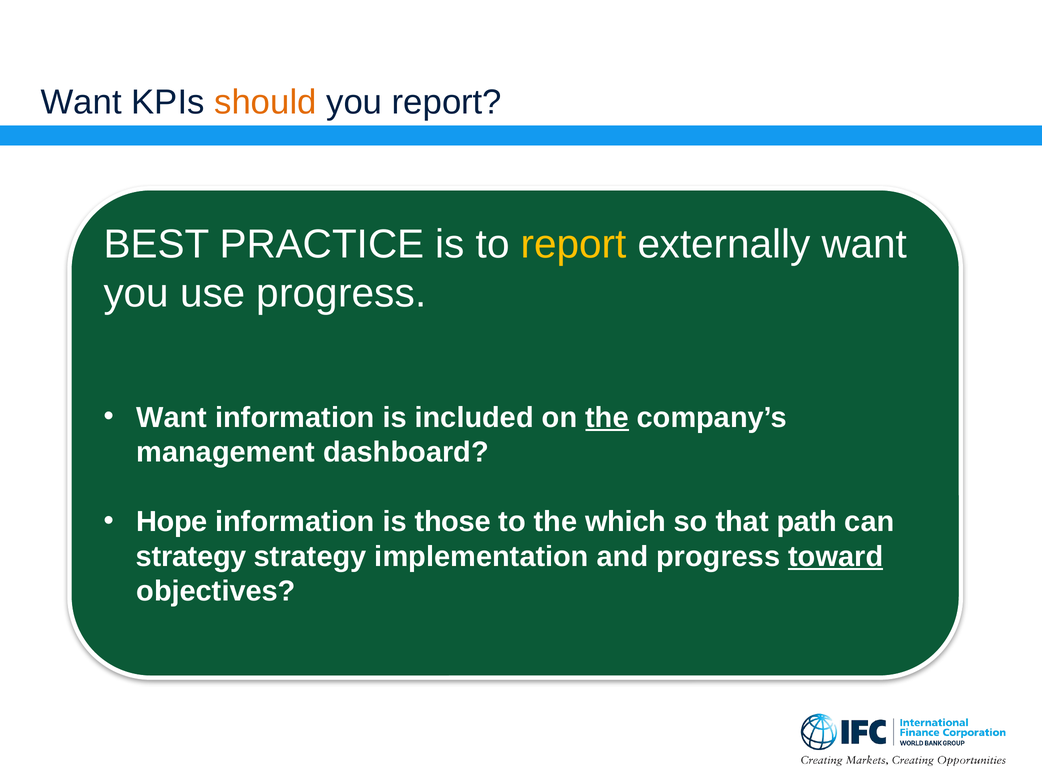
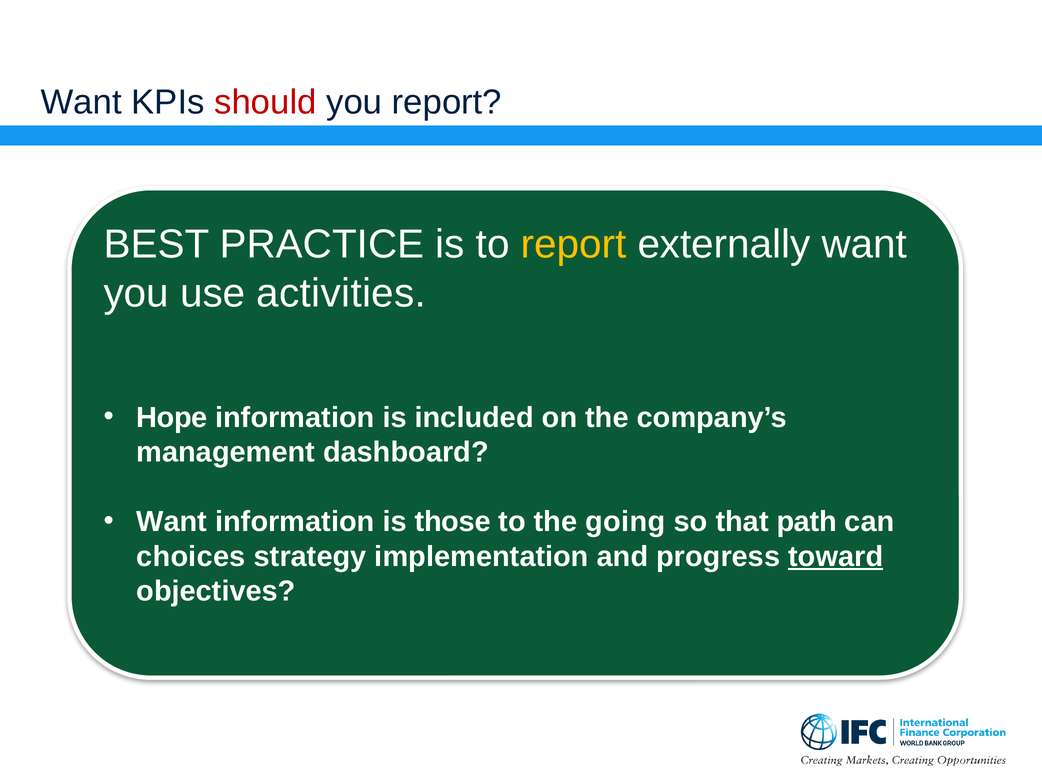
should colour: orange -> red
use progress: progress -> activities
Want at (172, 417): Want -> Hope
the at (607, 417) underline: present -> none
Hope at (172, 522): Hope -> Want
which: which -> going
strategy at (191, 556): strategy -> choices
